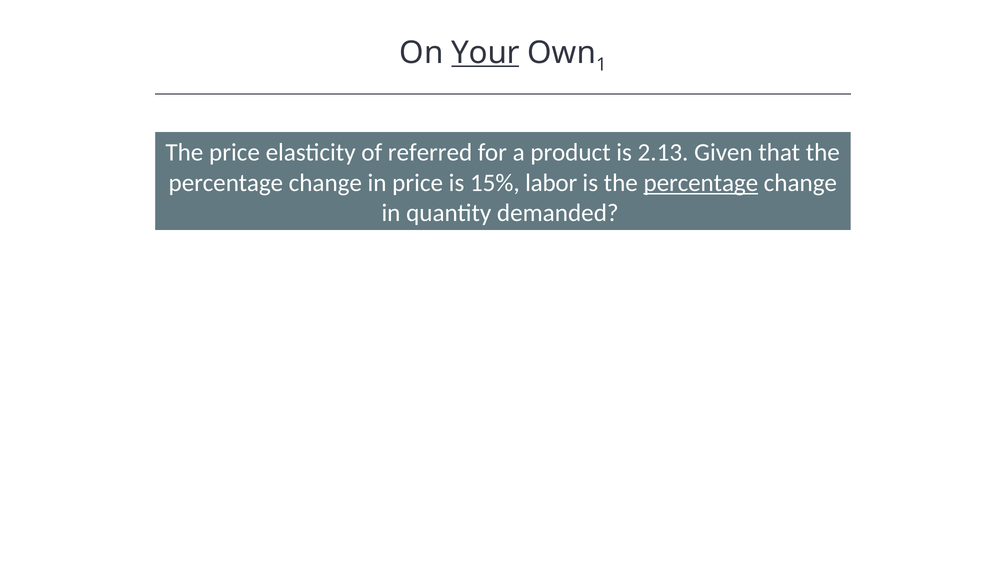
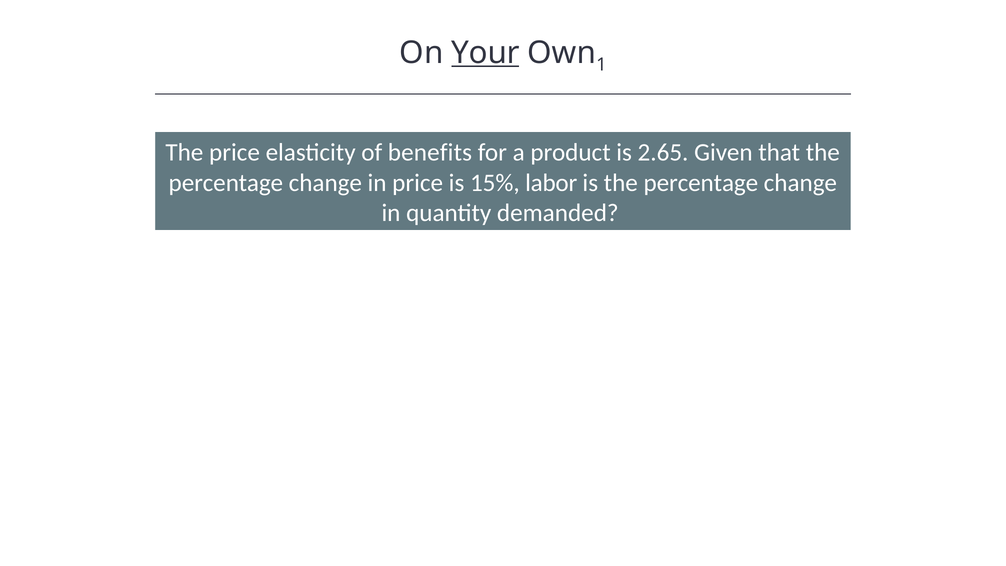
referred: referred -> benefits
2.13: 2.13 -> 2.65
percentage at (701, 183) underline: present -> none
